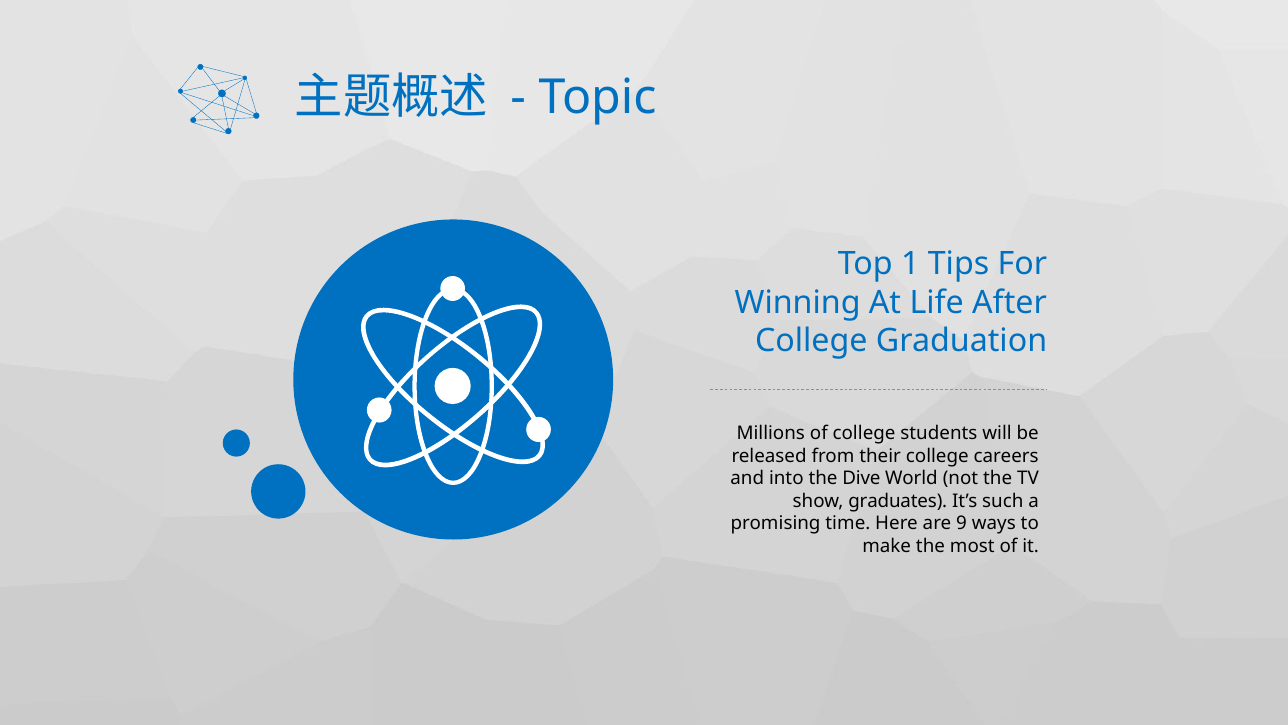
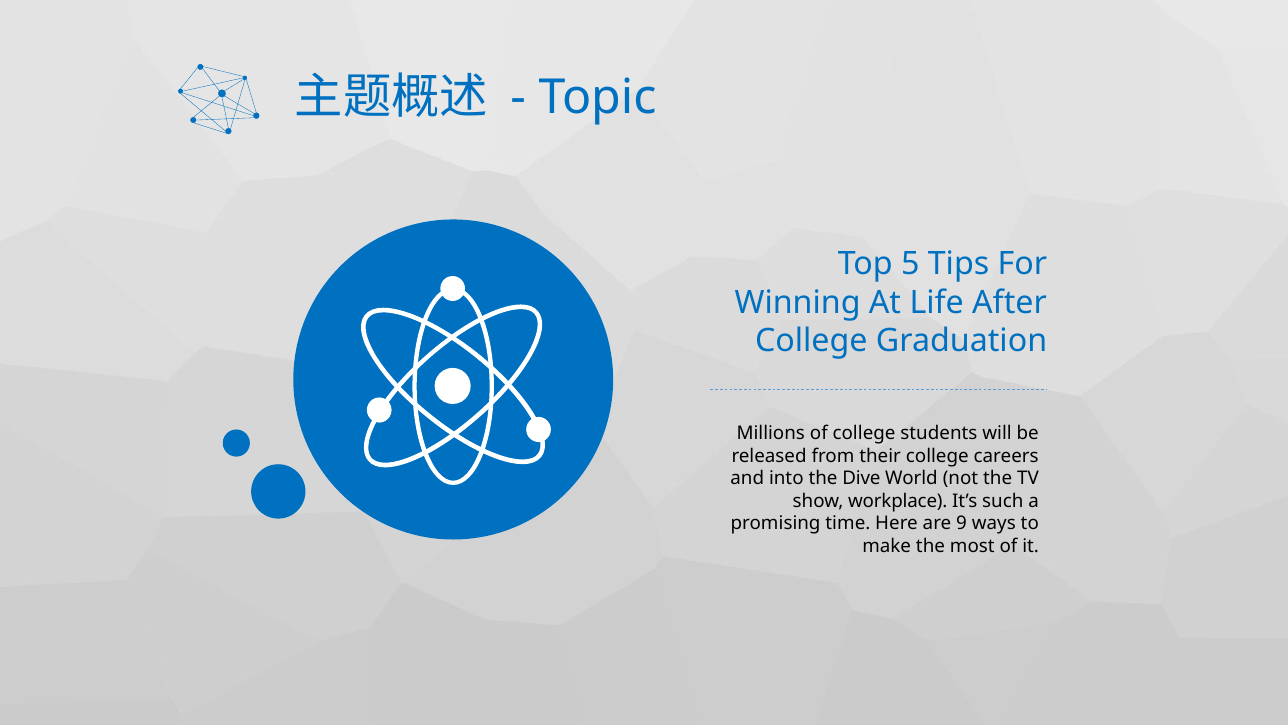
1: 1 -> 5
graduates: graduates -> workplace
